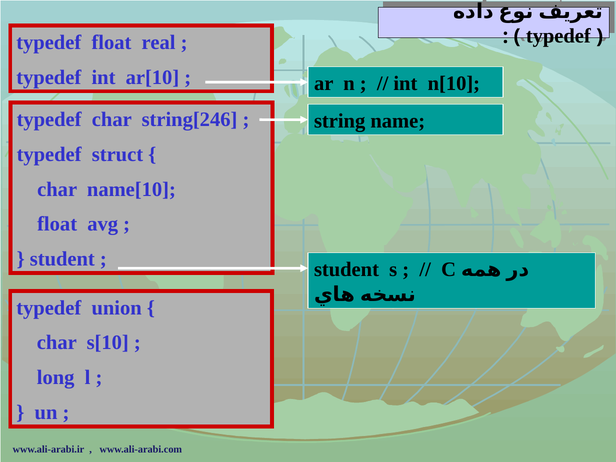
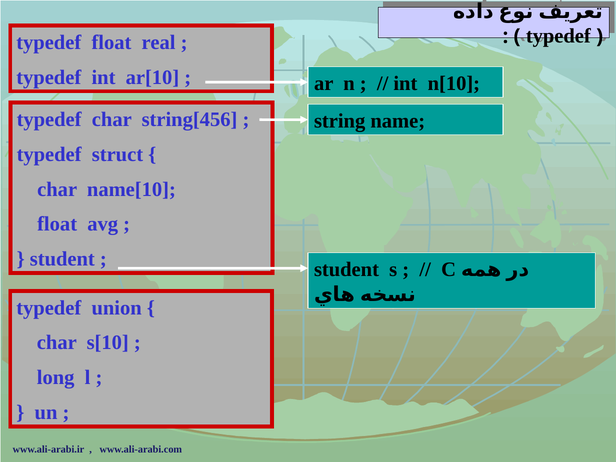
string[246: string[246 -> string[456
